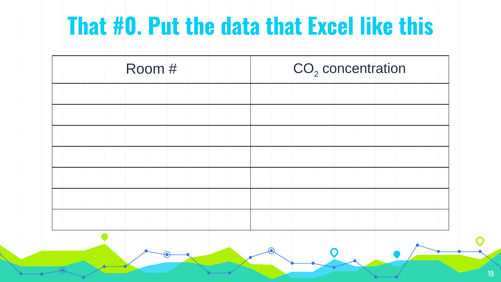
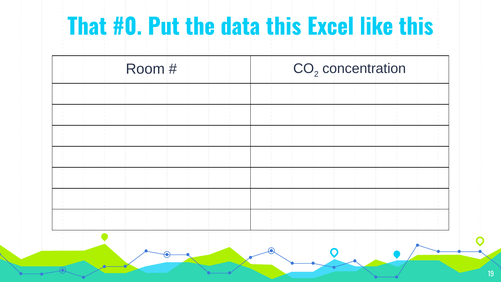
data that: that -> this
